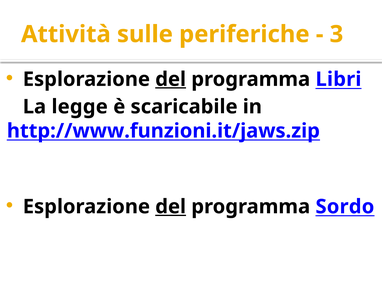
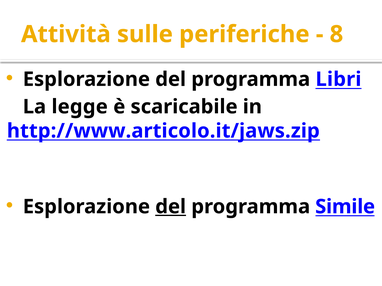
3: 3 -> 8
del at (171, 79) underline: present -> none
http://www.funzioni.it/jaws.zip: http://www.funzioni.it/jaws.zip -> http://www.articolo.it/jaws.zip
Sordo: Sordo -> Simile
